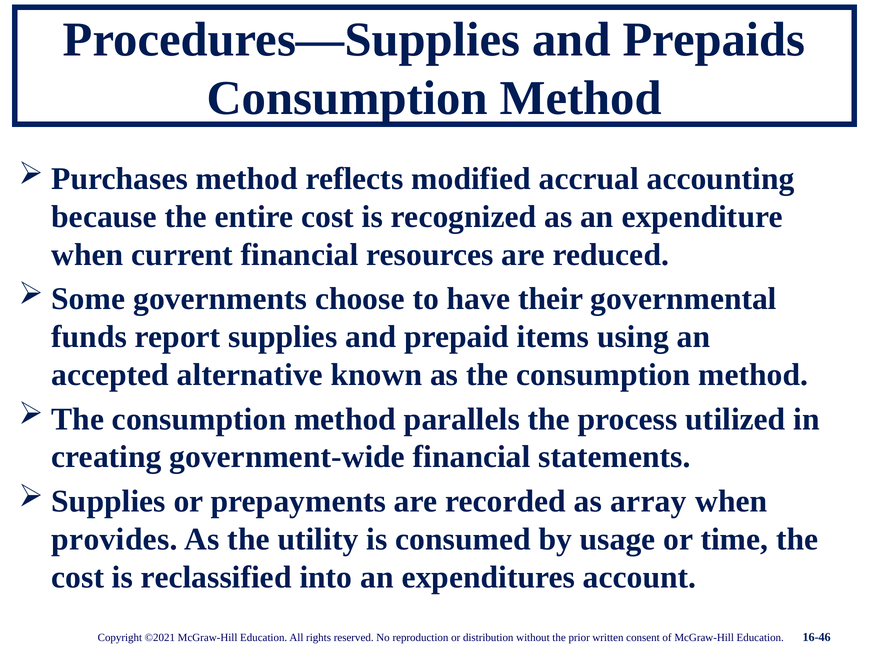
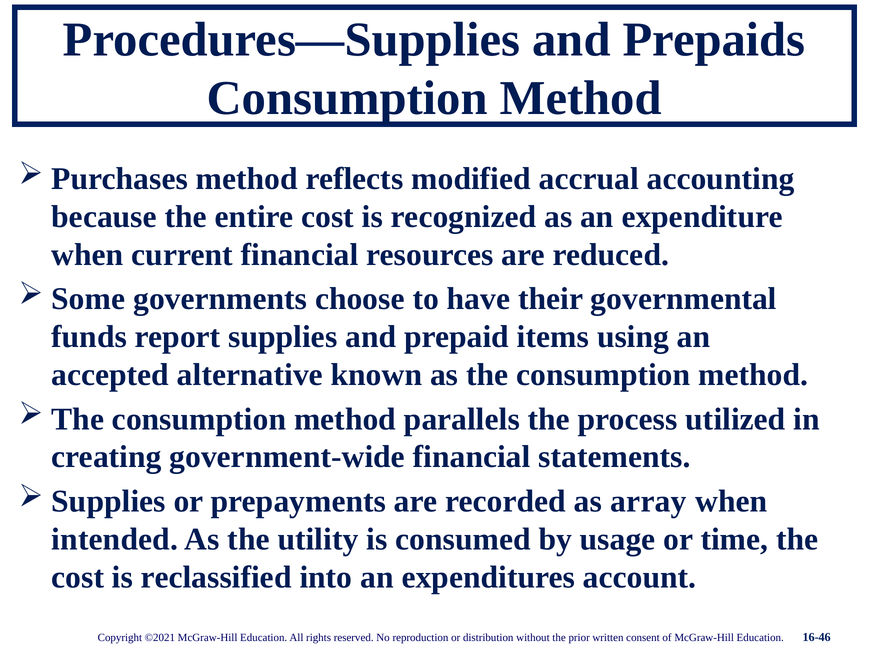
provides: provides -> intended
